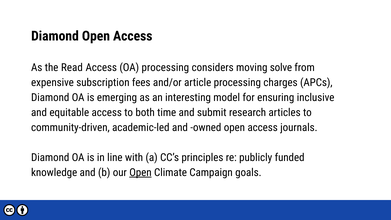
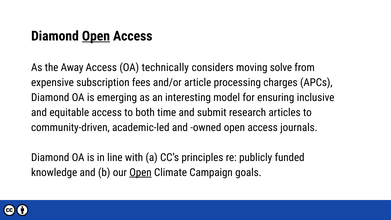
Open at (96, 36) underline: none -> present
Read: Read -> Away
OA processing: processing -> technically
